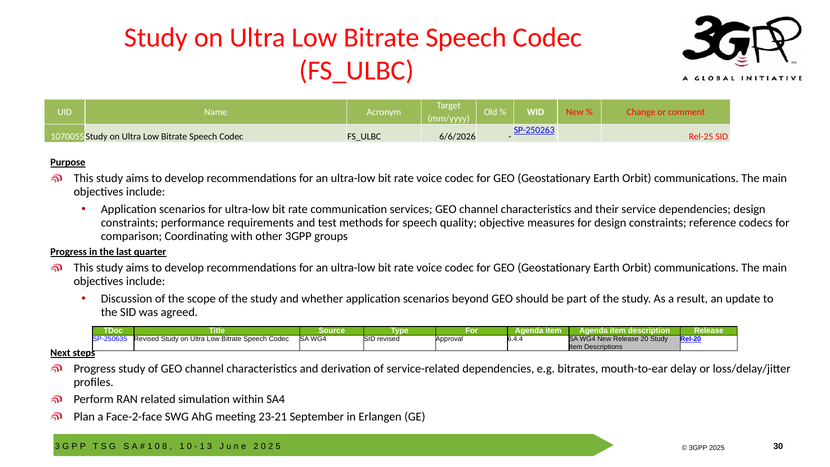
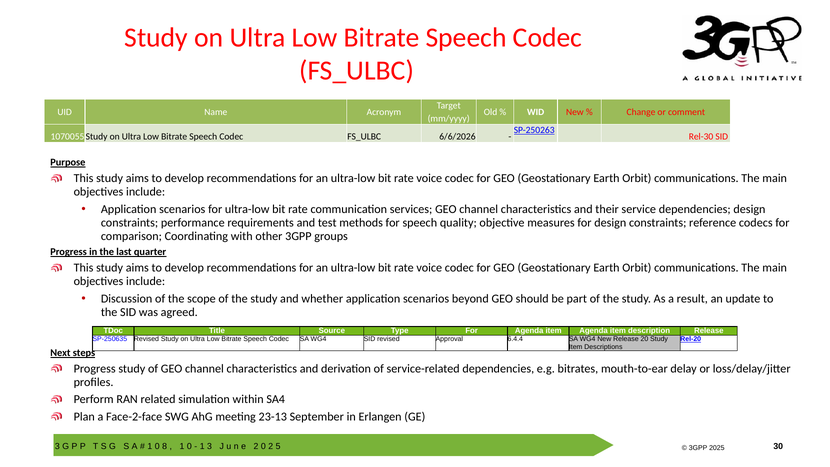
Rel-25: Rel-25 -> Rel-30
23-21: 23-21 -> 23-13
